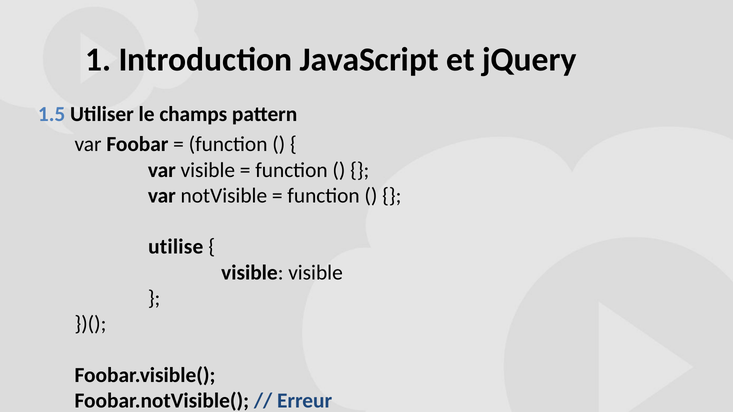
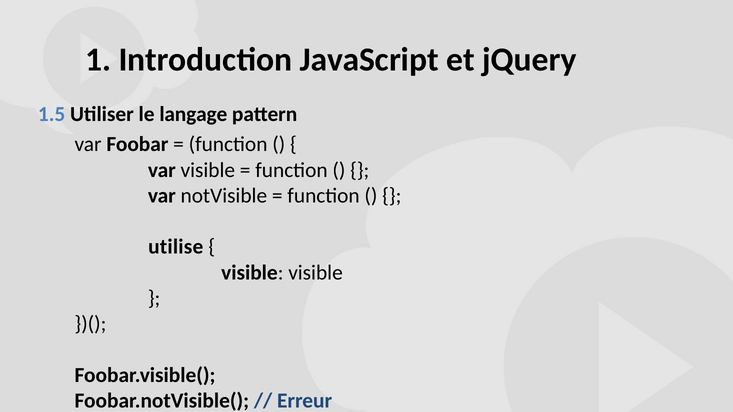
champs: champs -> langage
